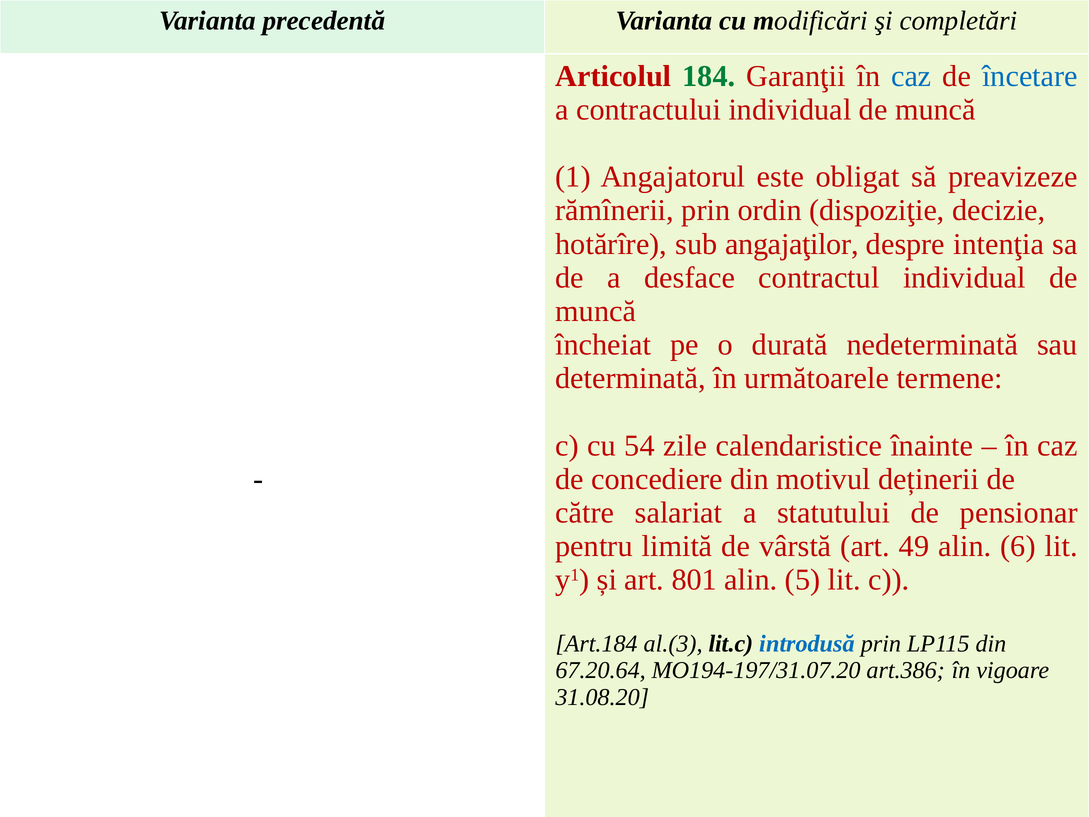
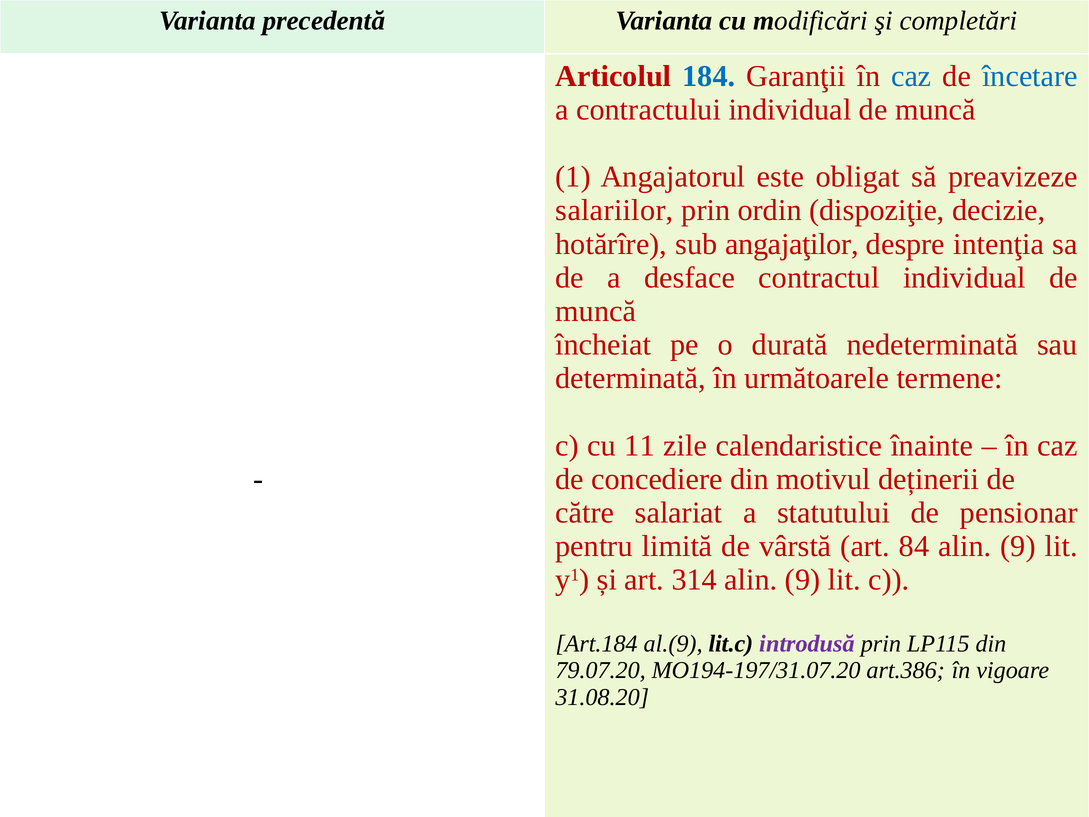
184 colour: green -> blue
rămînerii: rămînerii -> salariilor
54: 54 -> 11
49: 49 -> 84
6 at (1018, 546): 6 -> 9
801: 801 -> 314
5 at (803, 580): 5 -> 9
al.(3: al.(3 -> al.(9
introdusă colour: blue -> purple
67.20.64: 67.20.64 -> 79.07.20
